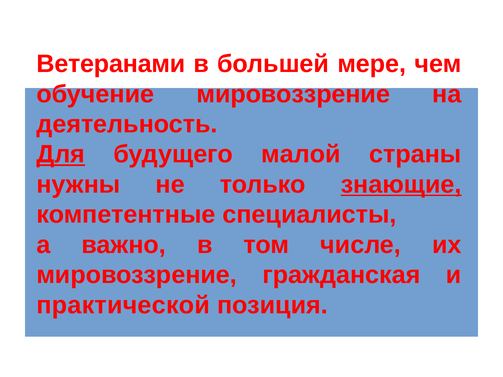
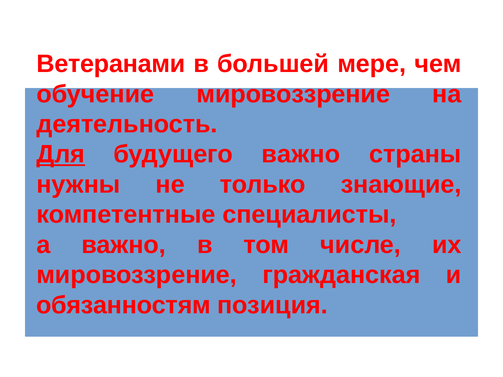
будущего малой: малой -> важно
знающие underline: present -> none
практической: практической -> обязанностям
